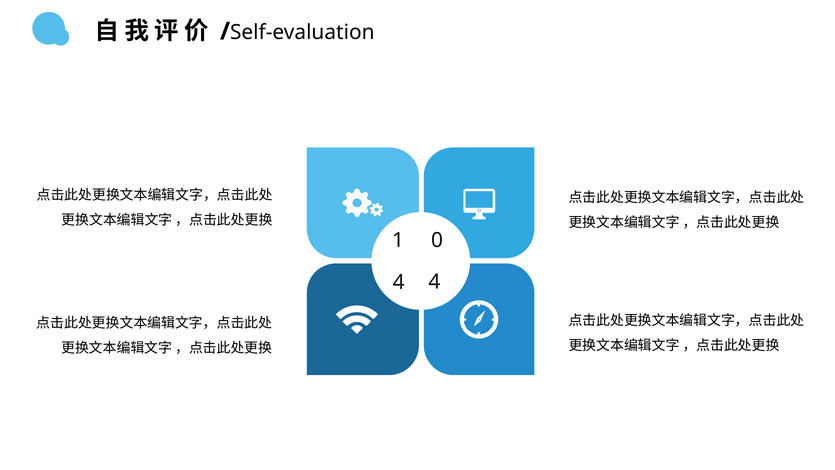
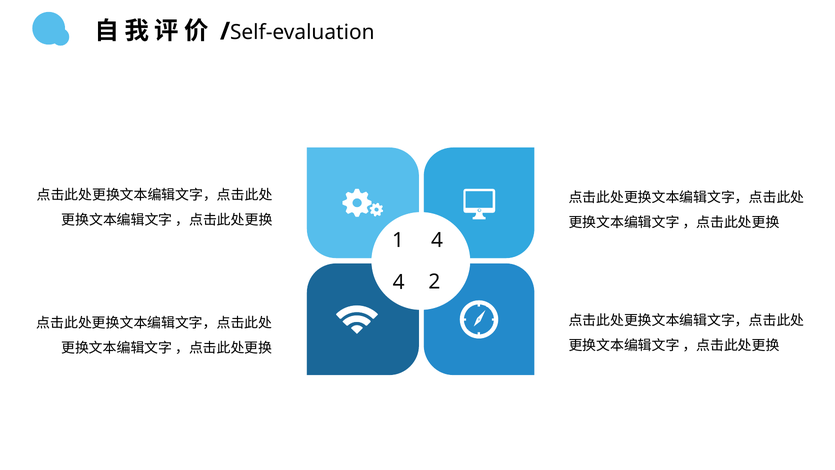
1 0: 0 -> 4
4 4: 4 -> 2
